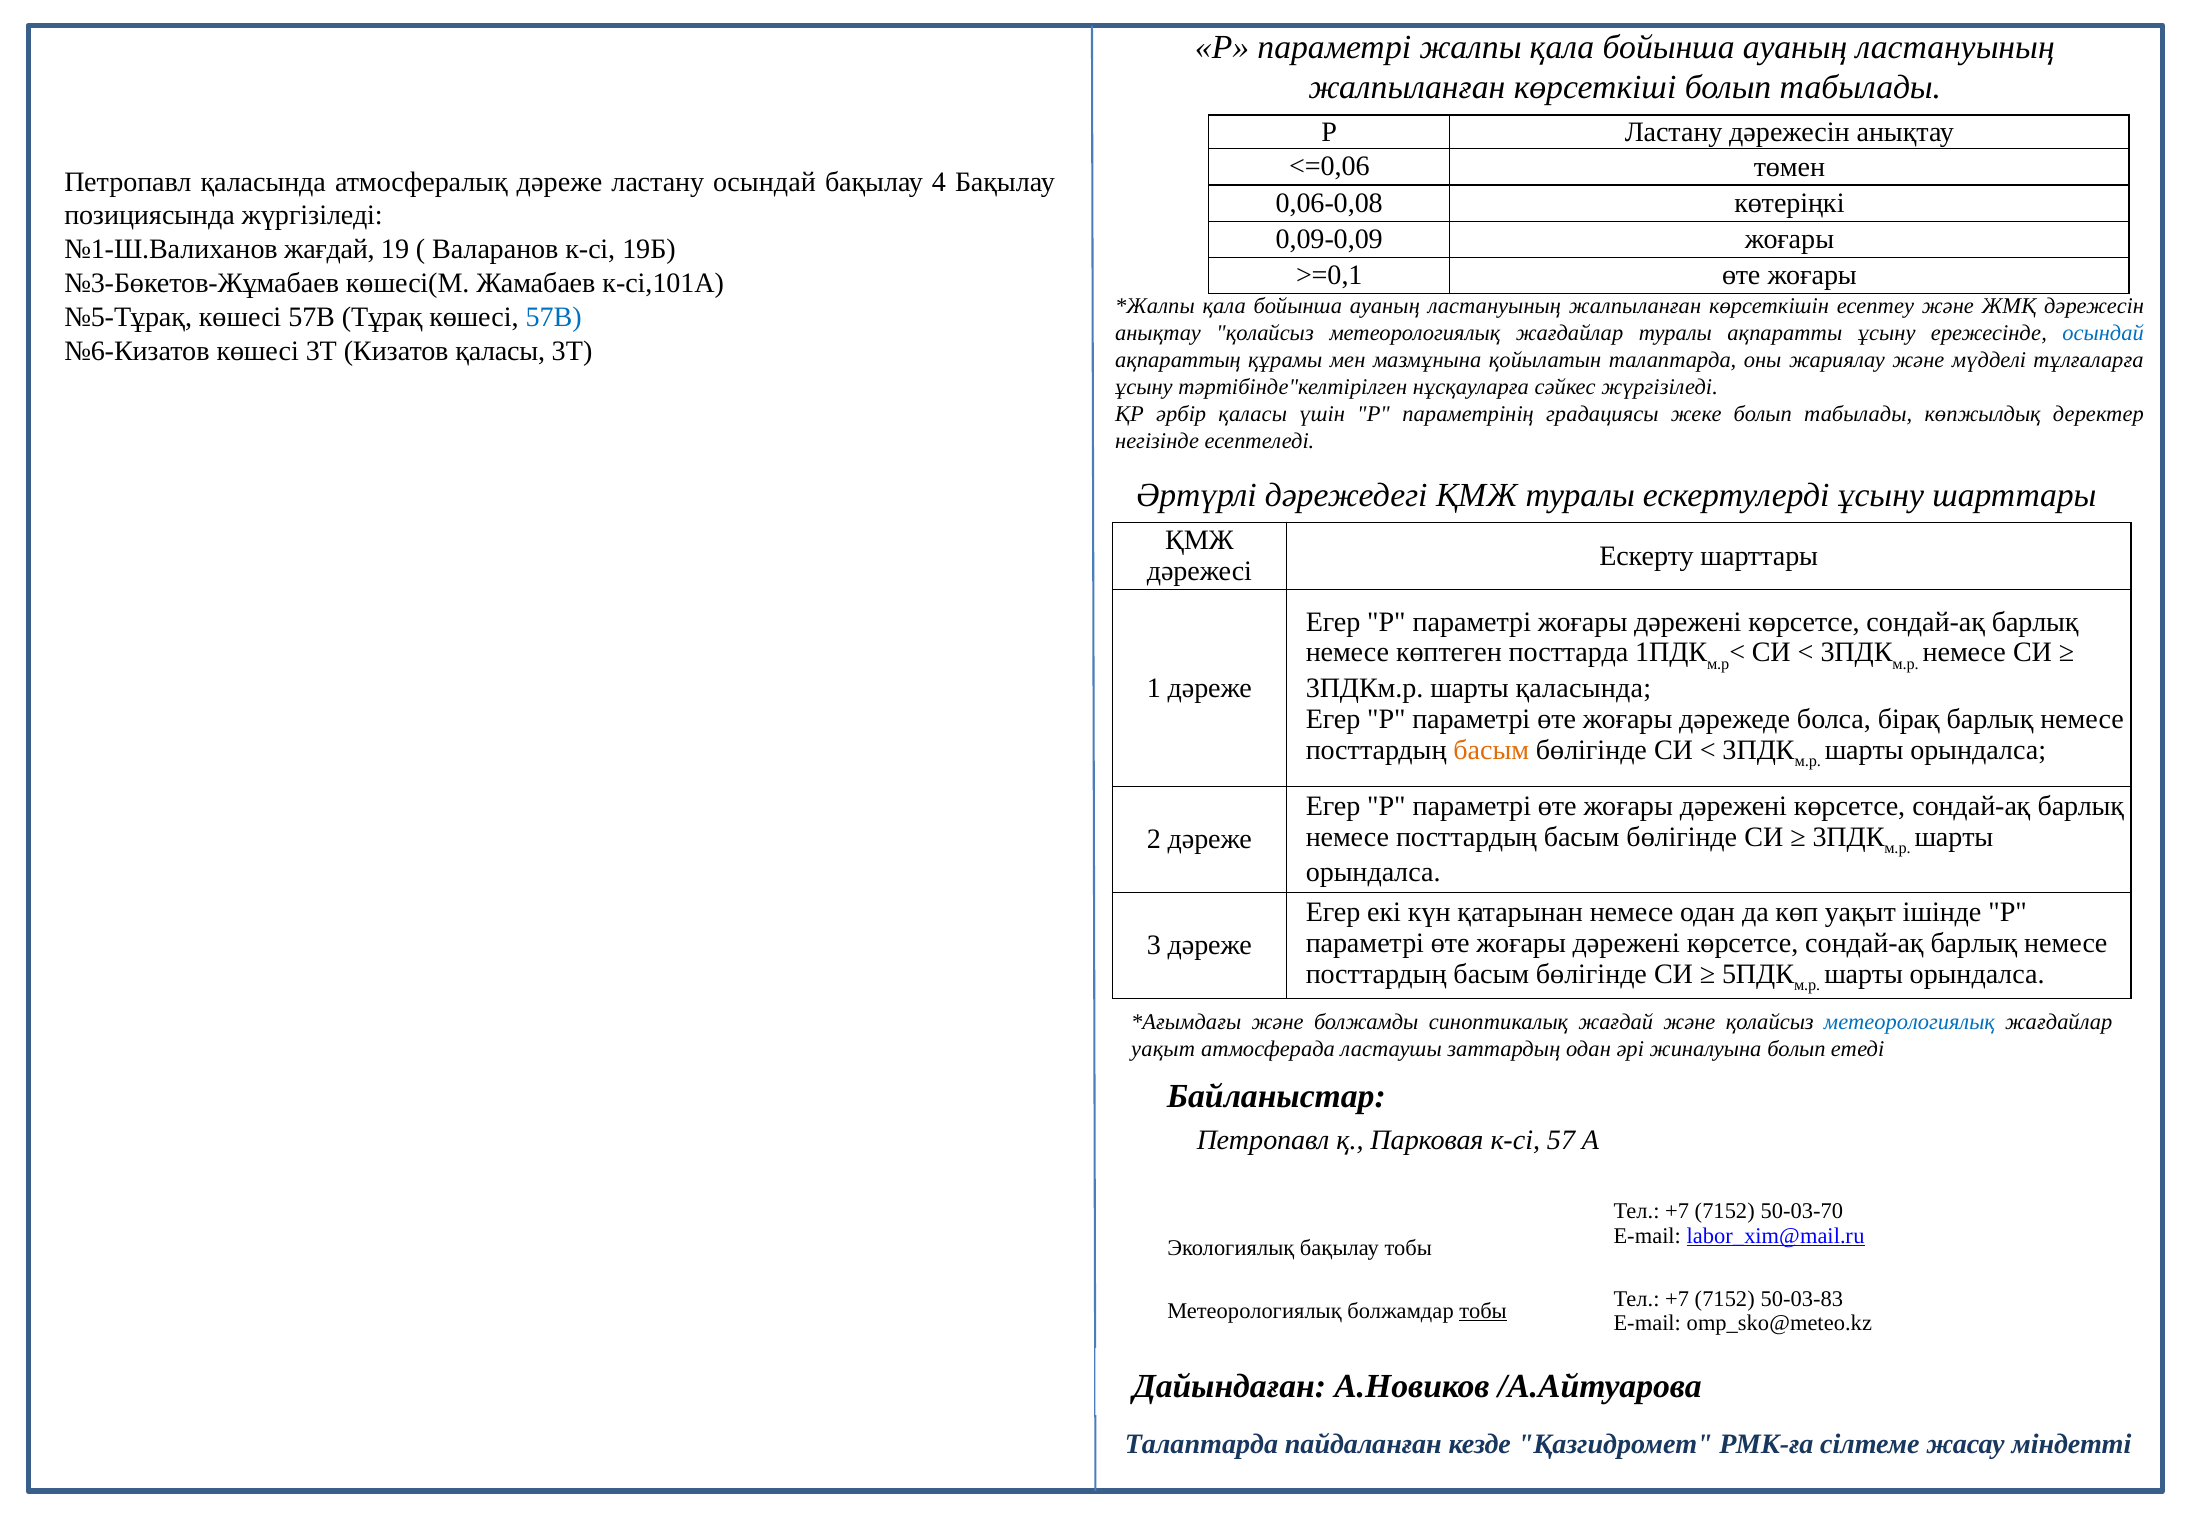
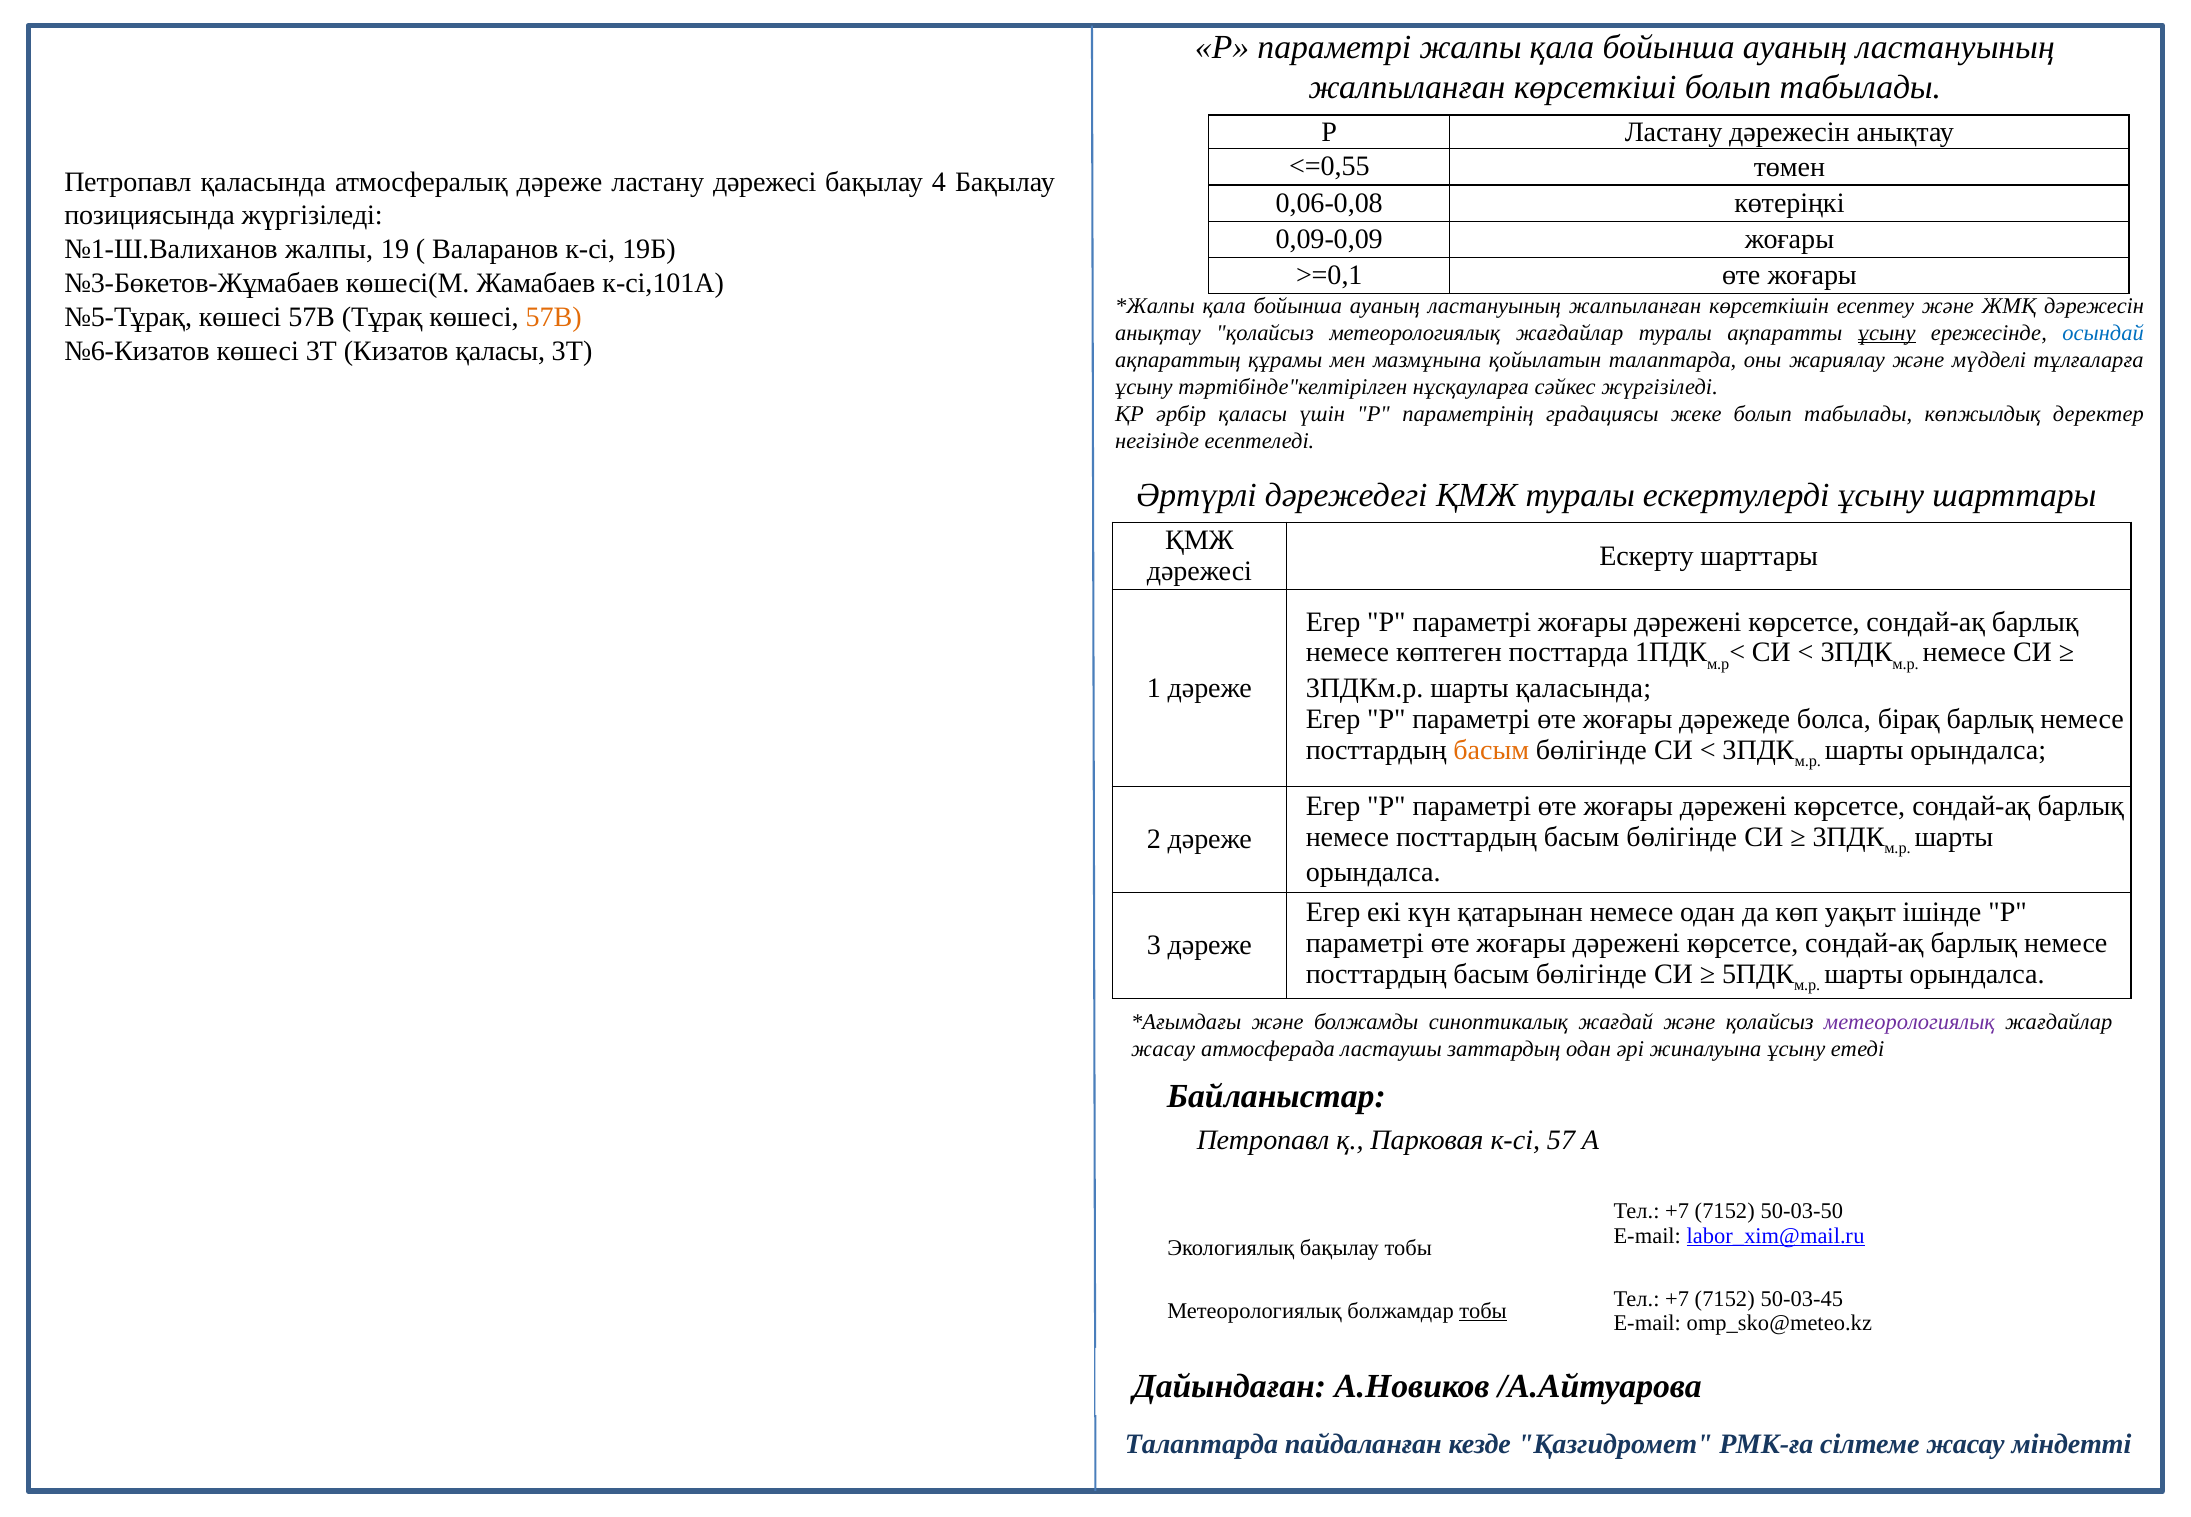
<=0,06: <=0,06 -> <=0,55
ластану осындай: осындай -> дәрежесі
№1-Ш.Валиханов жағдай: жағдай -> жалпы
57В at (554, 317) colour: blue -> orange
ұсыну at (1887, 333) underline: none -> present
метеорологиялық at (1909, 1022) colour: blue -> purple
уақыт at (1163, 1049): уақыт -> жасау
жиналуына болып: болып -> ұсыну
50-03-70: 50-03-70 -> 50-03-50
50-03-83: 50-03-83 -> 50-03-45
